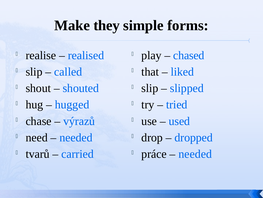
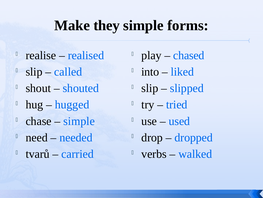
that: that -> into
výrazů at (79, 121): výrazů -> simple
práce: práce -> verbs
needed at (195, 153): needed -> walked
